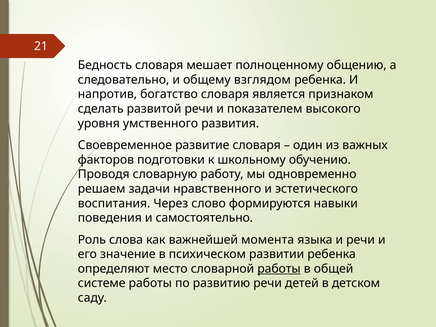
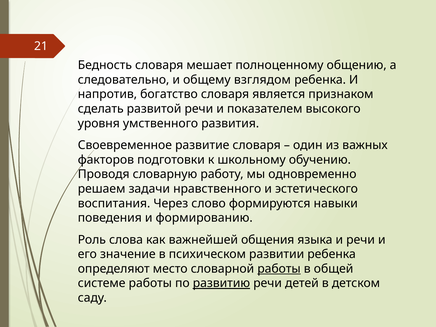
самостоятельно: самостоятельно -> формированию
момента: момента -> общения
развитию underline: none -> present
